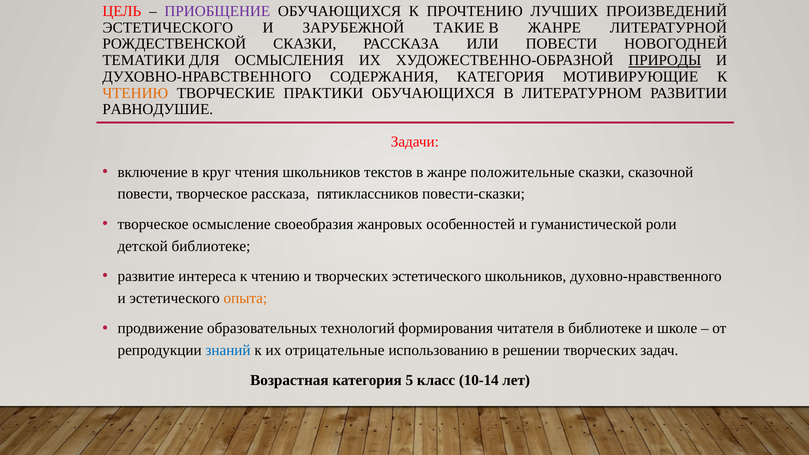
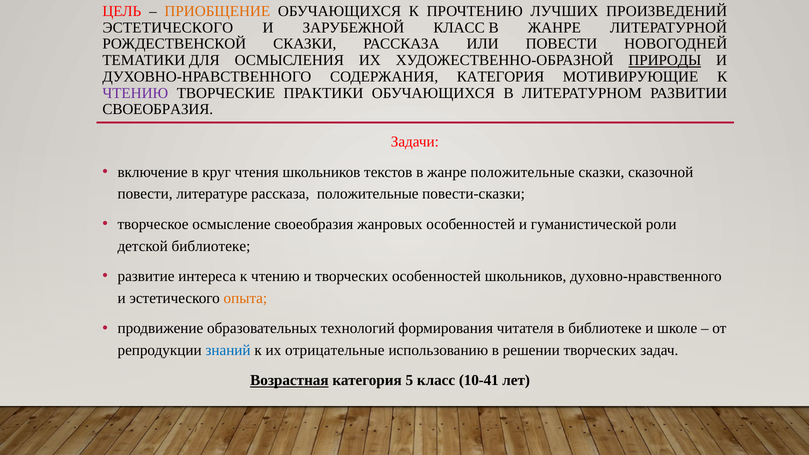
ПРИОБЩЕНИЕ colour: purple -> orange
ЗАРУБЕЖНОЙ ТАКИЕ: ТАКИЕ -> КЛАСС
ЧТЕНИЮ at (135, 93) colour: orange -> purple
РАВНОДУШИЕ at (158, 109): РАВНОДУШИЕ -> СВОЕОБРАЗИЯ
повести творческое: творческое -> литературе
рассказа пятиклассников: пятиклассников -> положительные
творческих эстетического: эстетического -> особенностей
Возрастная underline: none -> present
10-14: 10-14 -> 10-41
